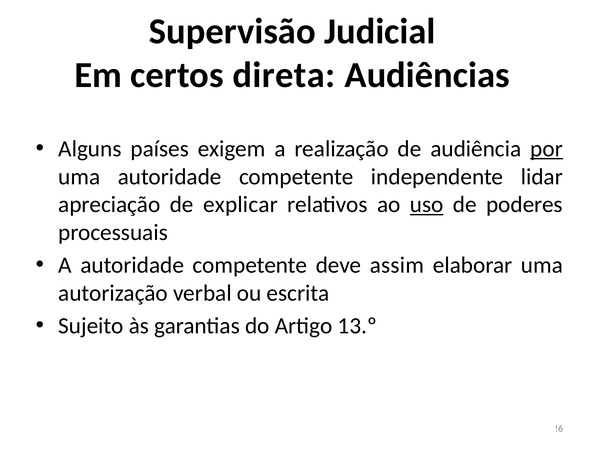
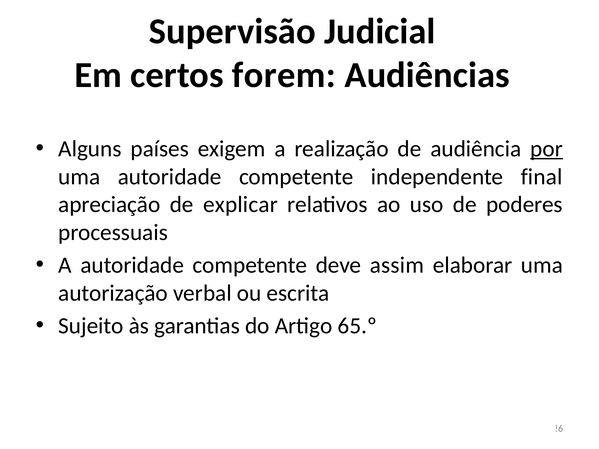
direta: direta -> forem
lidar: lidar -> final
uso underline: present -> none
13.º: 13.º -> 65.º
